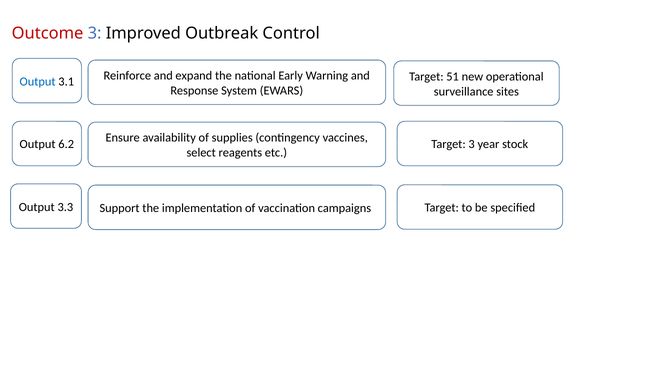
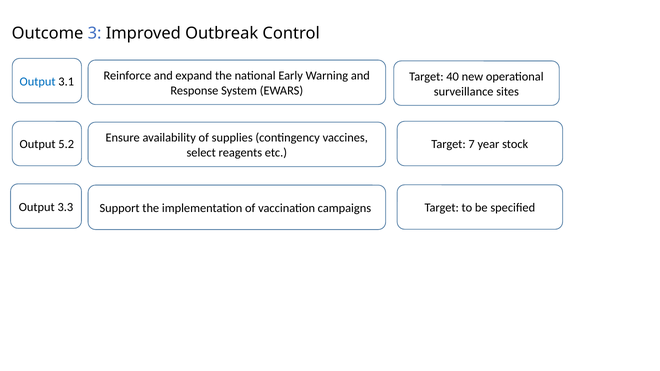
Outcome colour: red -> black
51: 51 -> 40
6.2: 6.2 -> 5.2
Target 3: 3 -> 7
